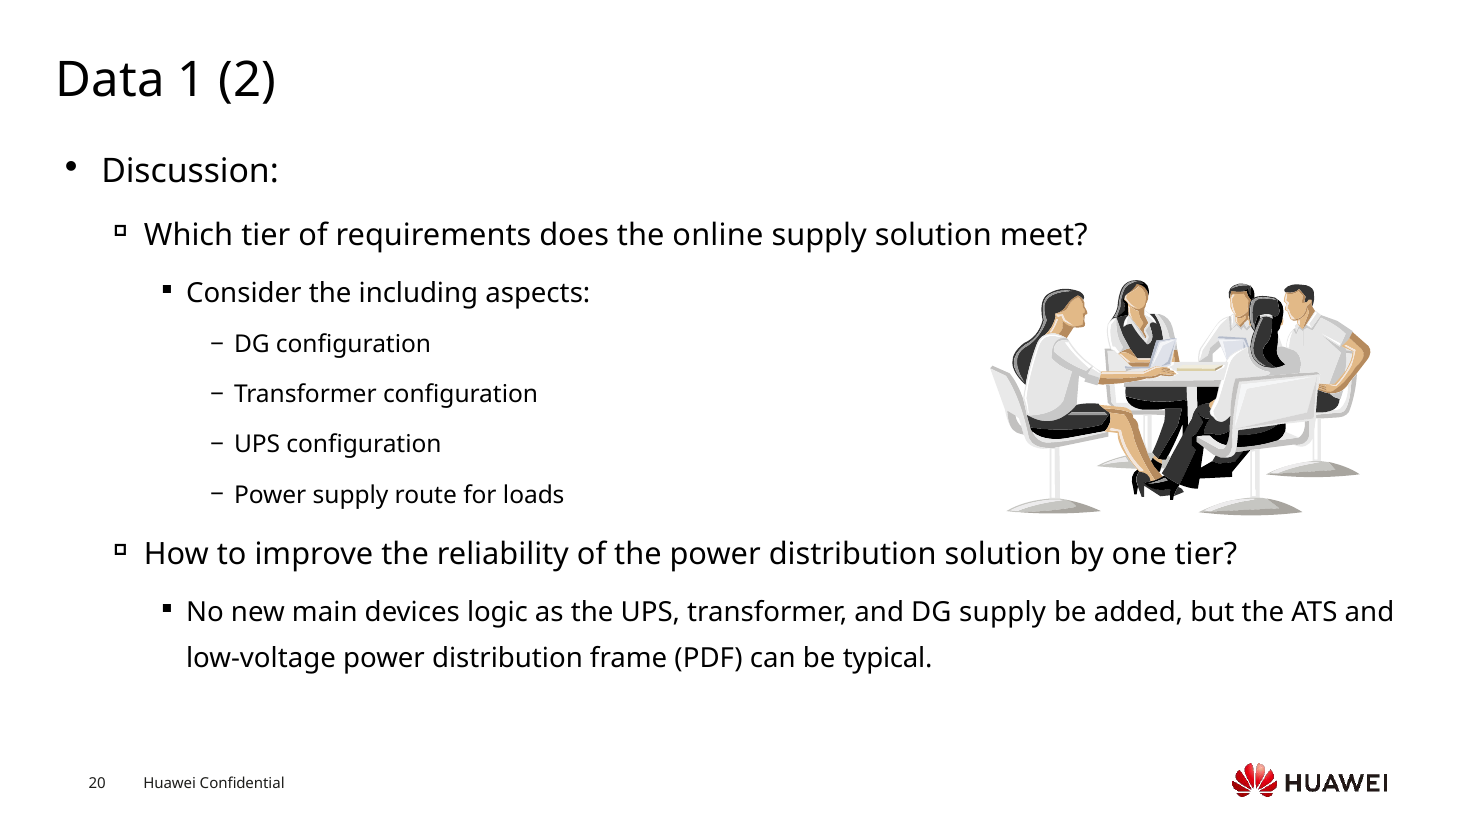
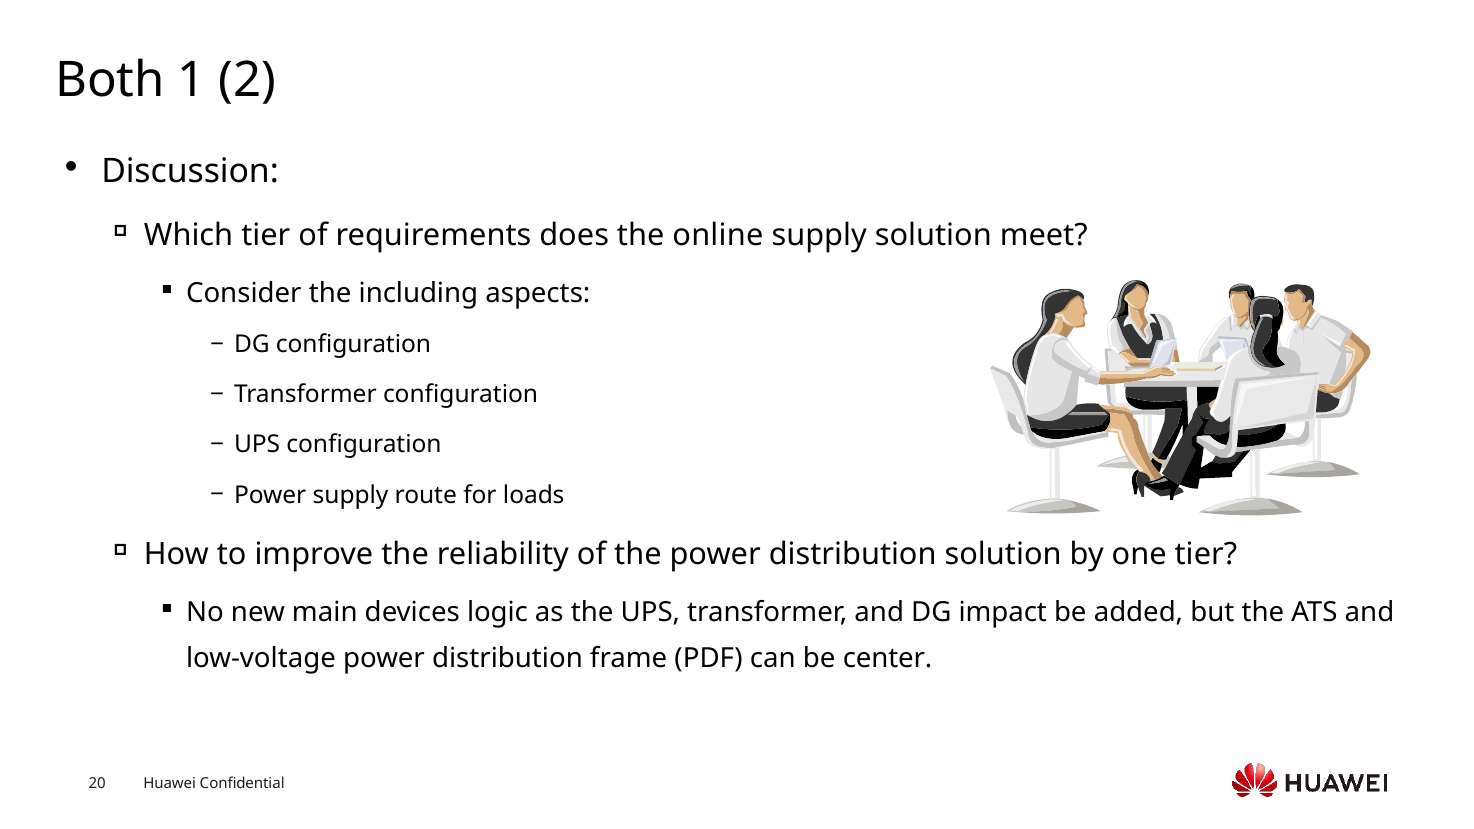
Data: Data -> Both
DG supply: supply -> impact
typical: typical -> center
